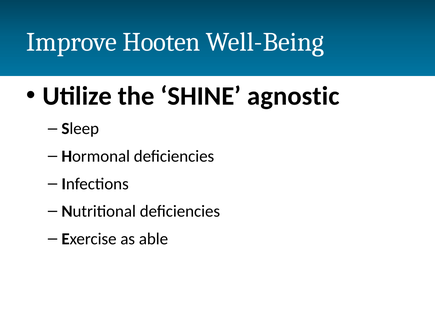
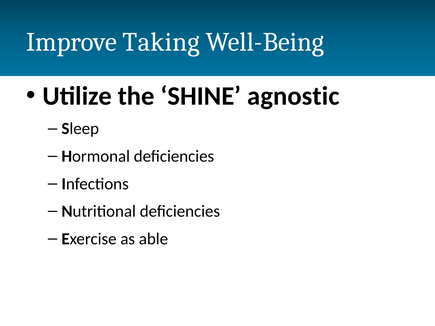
Hooten: Hooten -> Taking
